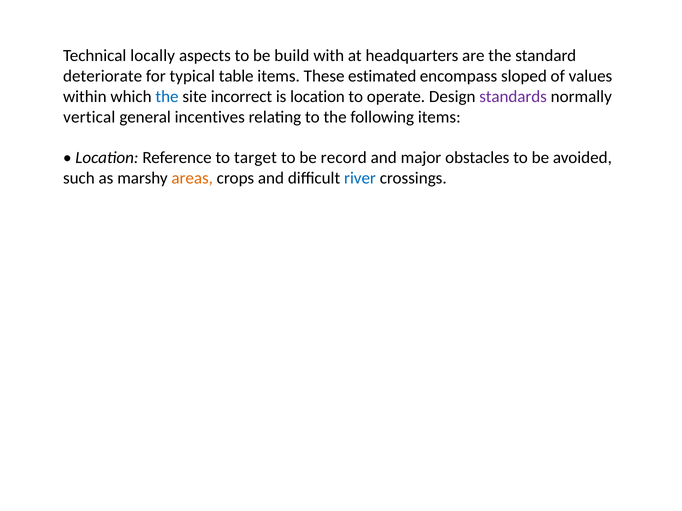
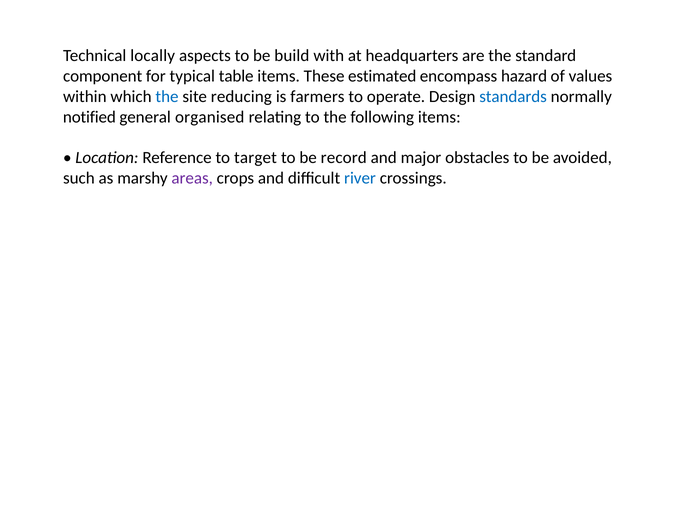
deteriorate: deteriorate -> component
sloped: sloped -> hazard
incorrect: incorrect -> reducing
is location: location -> farmers
standards colour: purple -> blue
vertical: vertical -> notified
incentives: incentives -> organised
areas colour: orange -> purple
